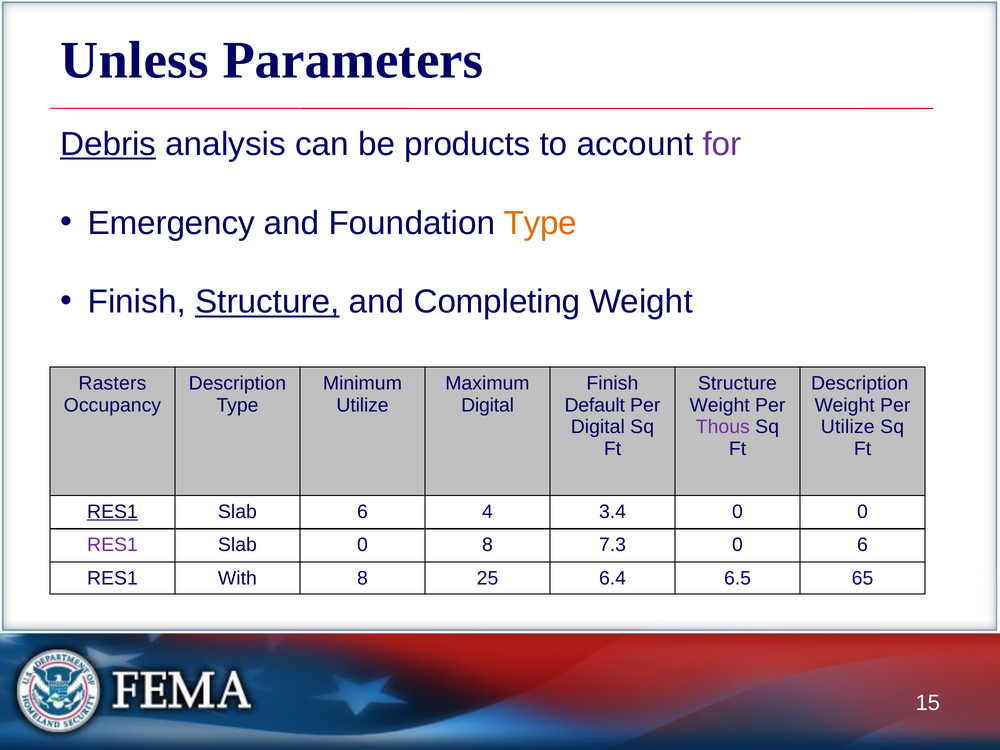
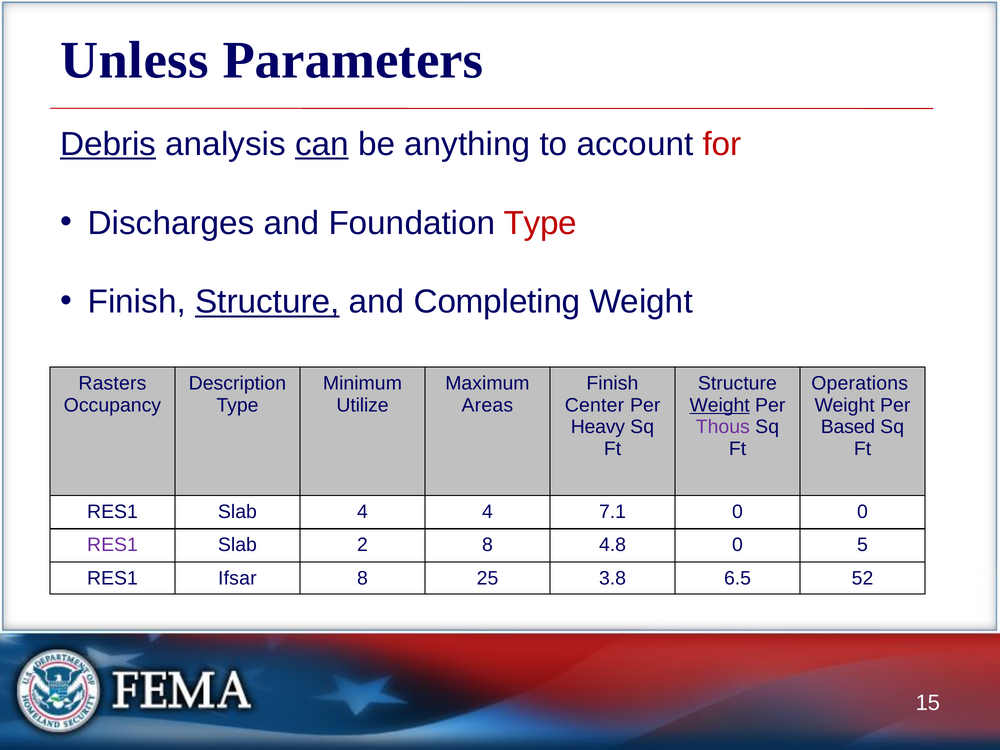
can underline: none -> present
products: products -> anything
for colour: purple -> red
Emergency: Emergency -> Discharges
Type at (540, 223) colour: orange -> red
Description at (860, 383): Description -> Operations
Digital at (488, 405): Digital -> Areas
Default: Default -> Center
Weight at (720, 405) underline: none -> present
Digital at (598, 427): Digital -> Heavy
Utilize at (848, 427): Utilize -> Based
RES1 at (112, 512) underline: present -> none
Slab 6: 6 -> 4
3.4: 3.4 -> 7.1
Slab 0: 0 -> 2
7.3: 7.3 -> 4.8
0 6: 6 -> 5
With: With -> Ifsar
6.4: 6.4 -> 3.8
65: 65 -> 52
